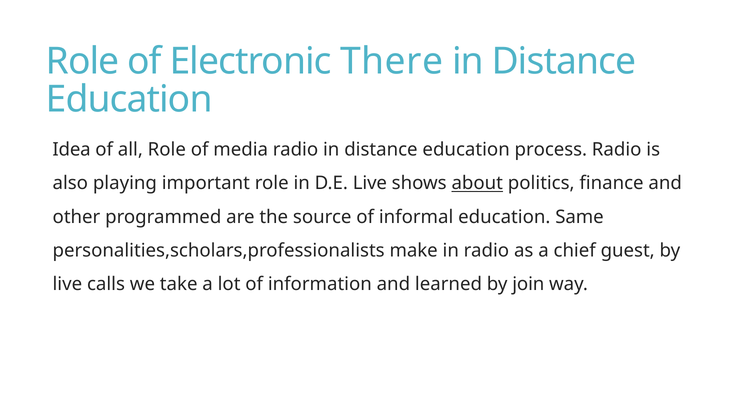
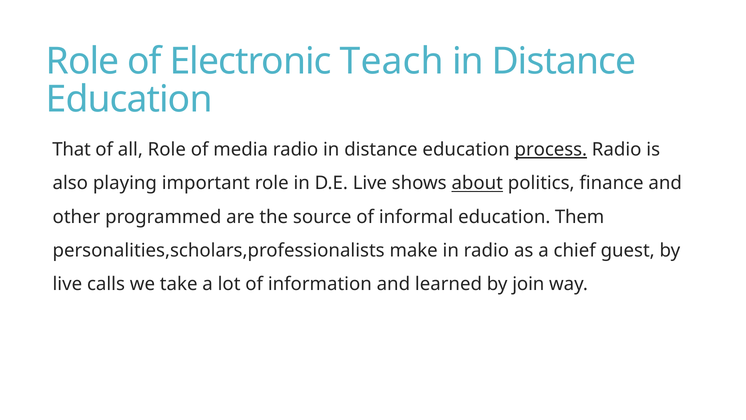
There: There -> Teach
Idea: Idea -> That
process underline: none -> present
Same: Same -> Them
